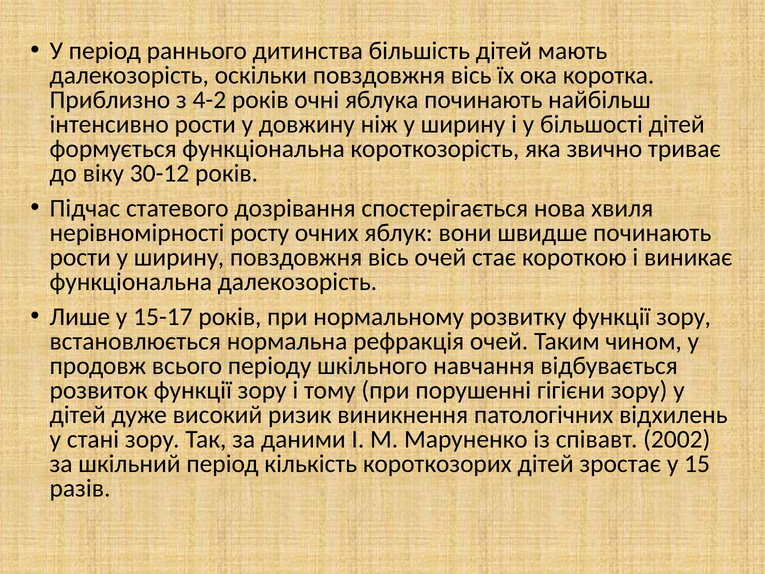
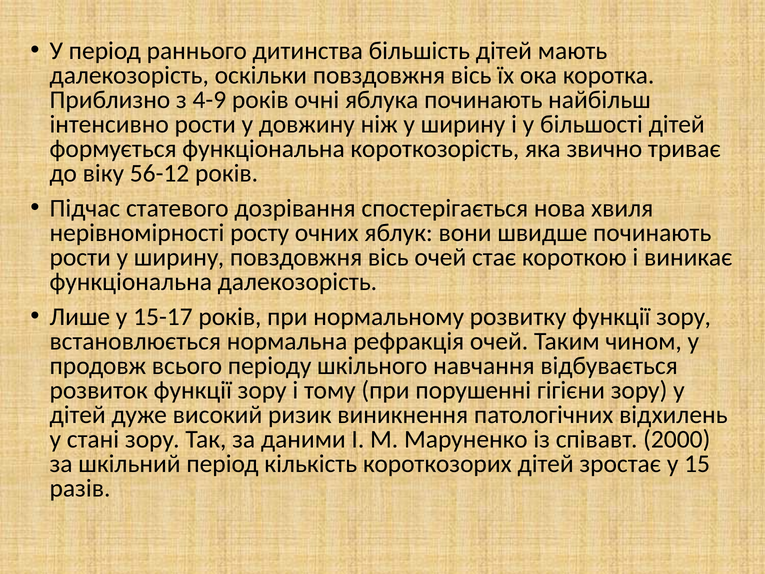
4-2: 4-2 -> 4-9
30-12: 30-12 -> 56-12
2002: 2002 -> 2000
